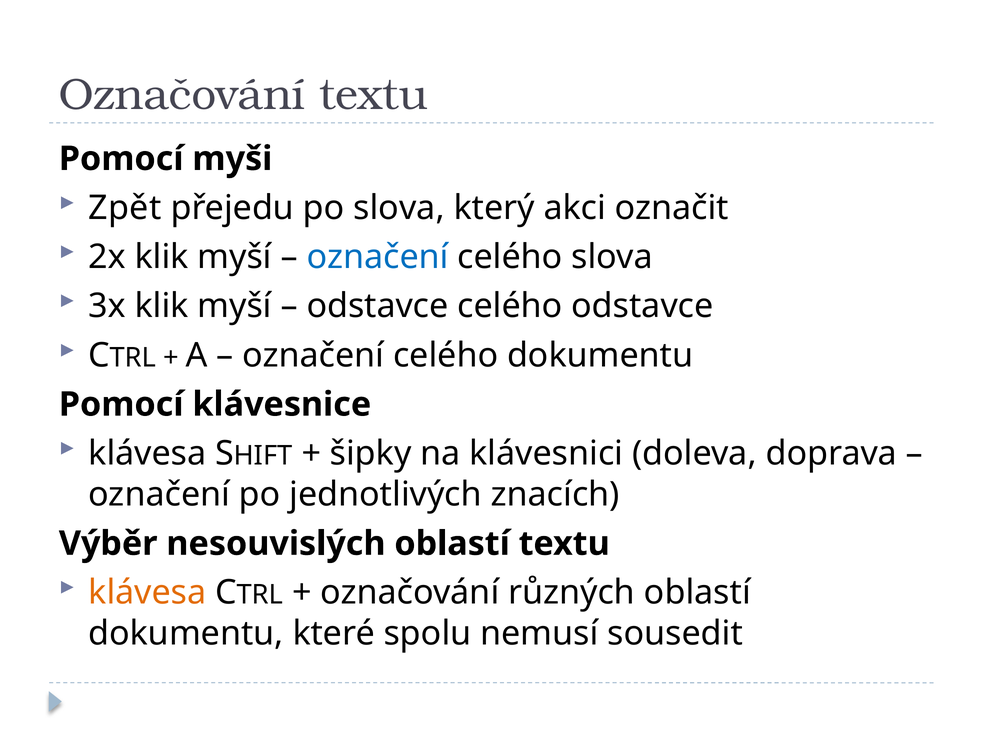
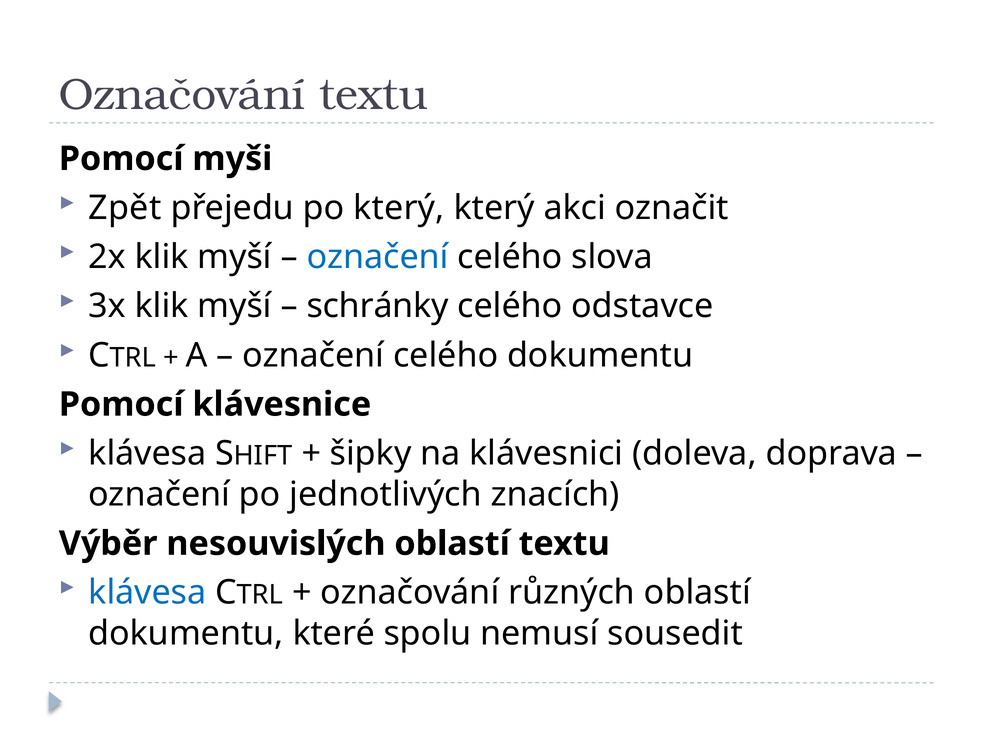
po slova: slova -> který
odstavce at (378, 306): odstavce -> schránky
klávesa at (147, 593) colour: orange -> blue
